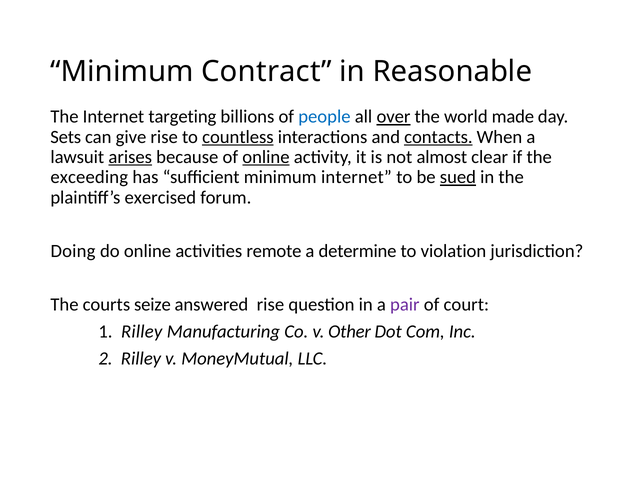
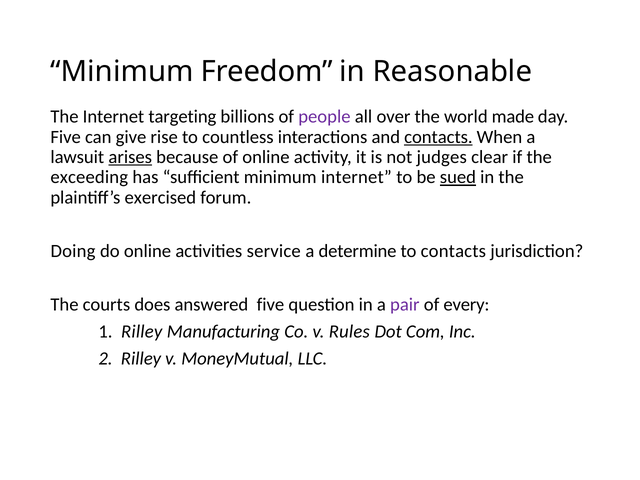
Contract: Contract -> Freedom
people colour: blue -> purple
over underline: present -> none
Sets at (66, 137): Sets -> Five
countless underline: present -> none
online at (266, 157) underline: present -> none
almost: almost -> judges
remote: remote -> service
to violation: violation -> contacts
seize: seize -> does
answered rise: rise -> five
court: court -> every
Other: Other -> Rules
